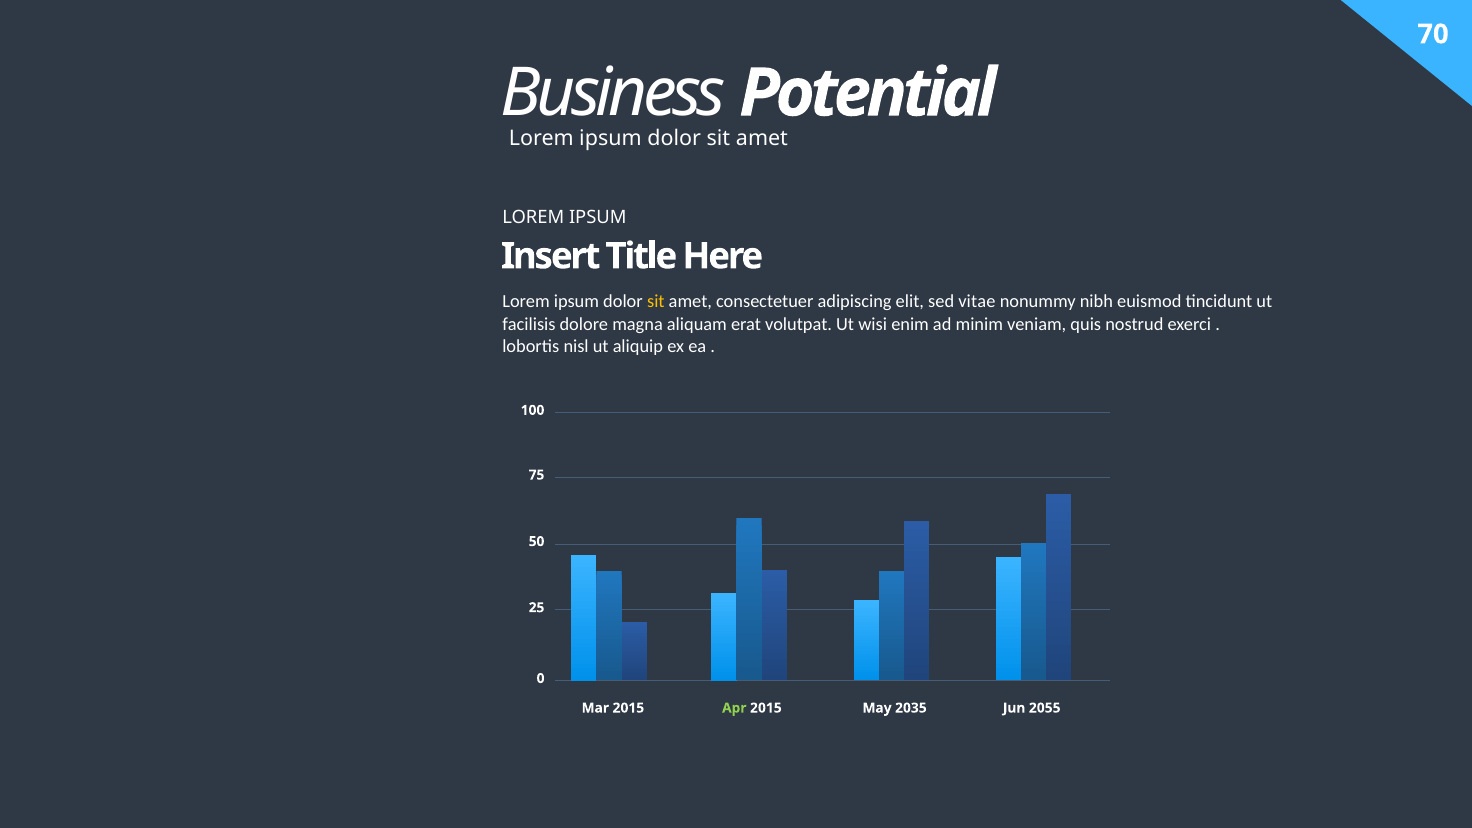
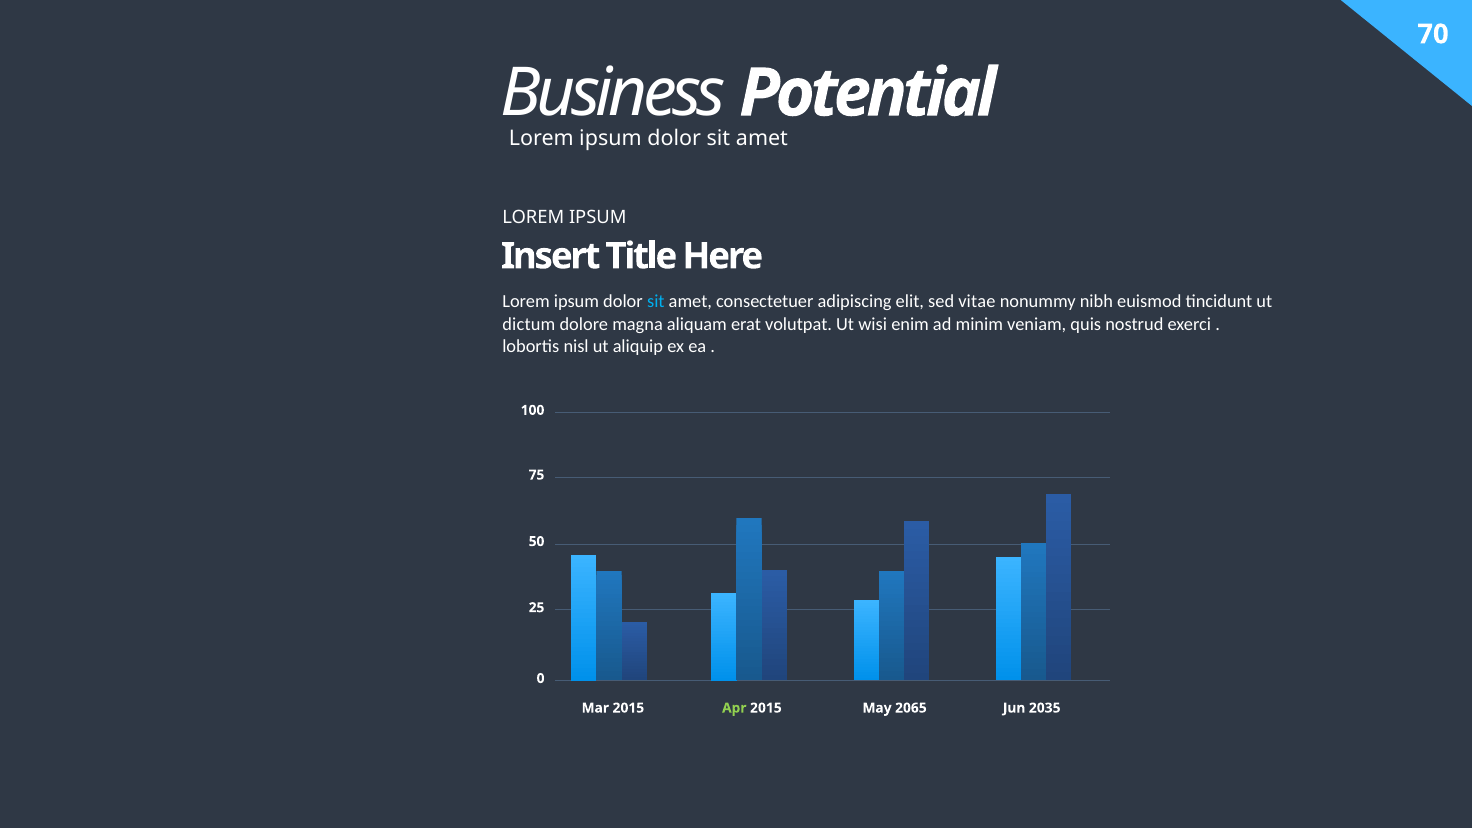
sit at (656, 302) colour: yellow -> light blue
facilisis: facilisis -> dictum
2035: 2035 -> 2065
2055: 2055 -> 2035
